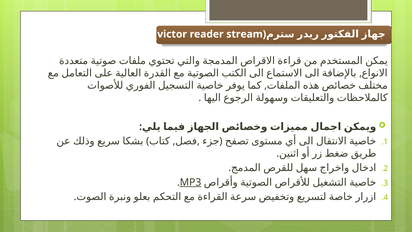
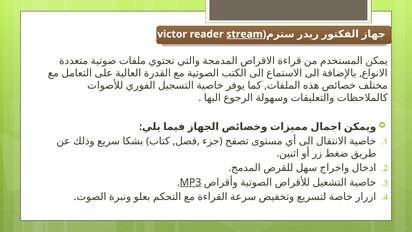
stream underline: none -> present
